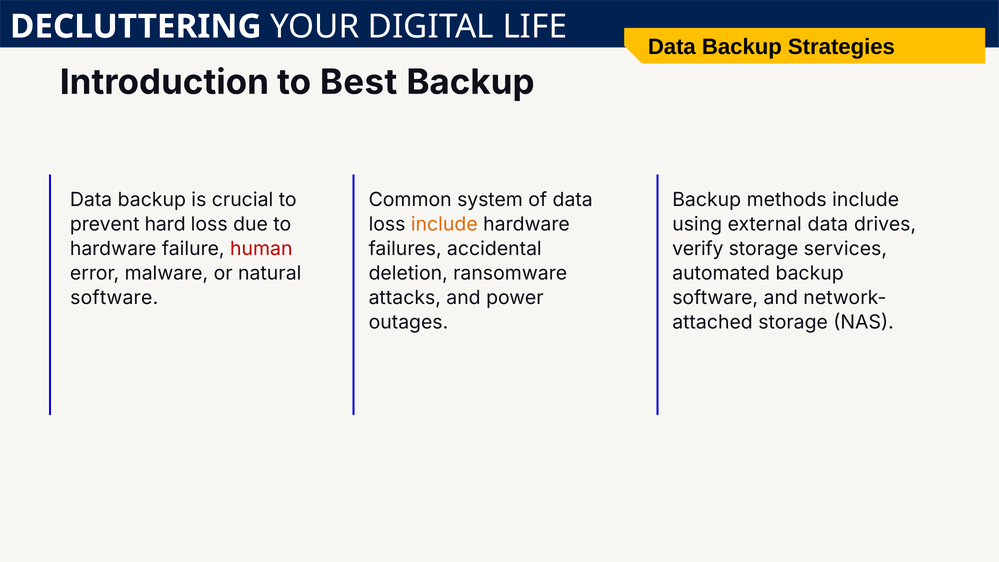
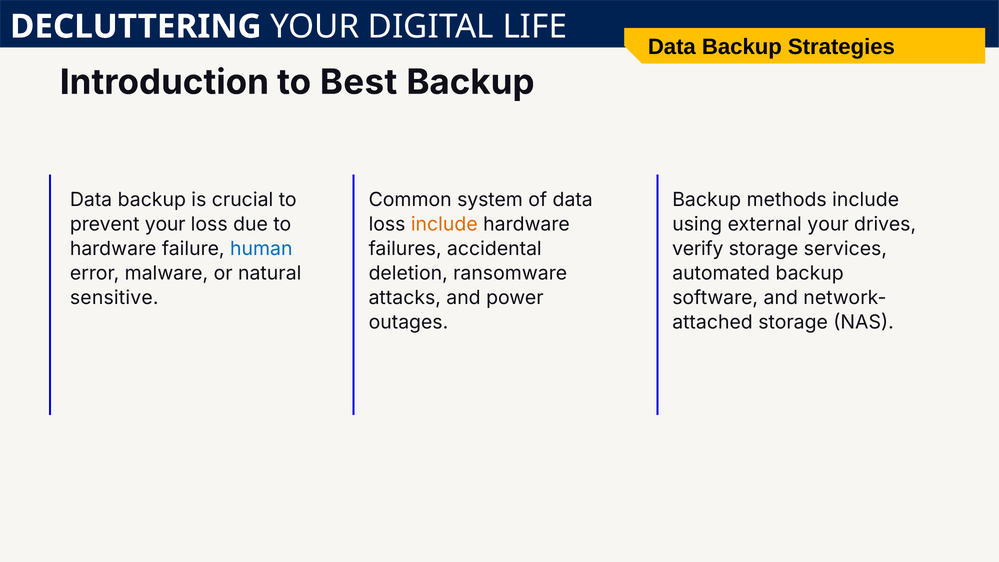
prevent hard: hard -> your
external data: data -> your
human colour: red -> blue
software at (114, 298): software -> sensitive
